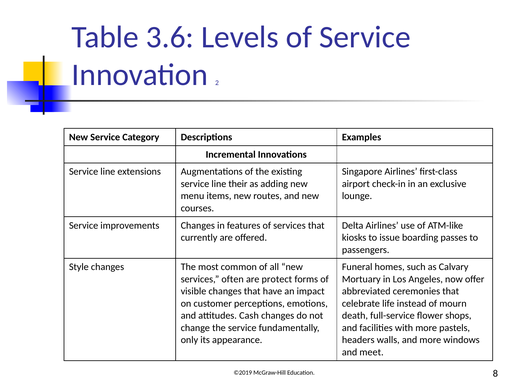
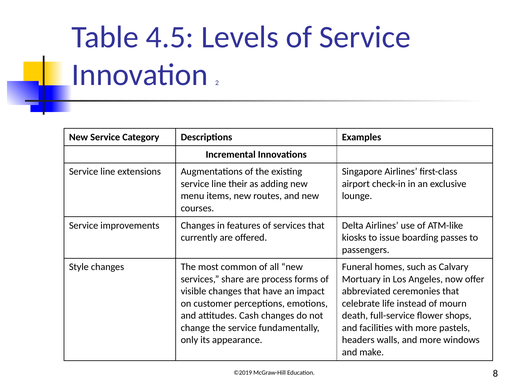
3.6: 3.6 -> 4.5
often: often -> share
protect: protect -> process
meet: meet -> make
